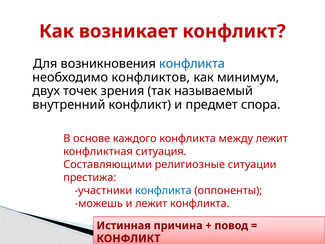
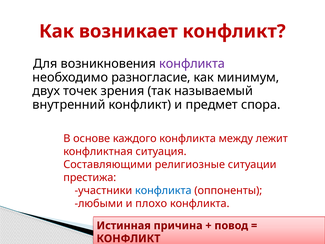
конфликта at (192, 64) colour: blue -> purple
конфликтов: конфликтов -> разногласие
можешь: можешь -> любыми
и лежит: лежит -> плохо
